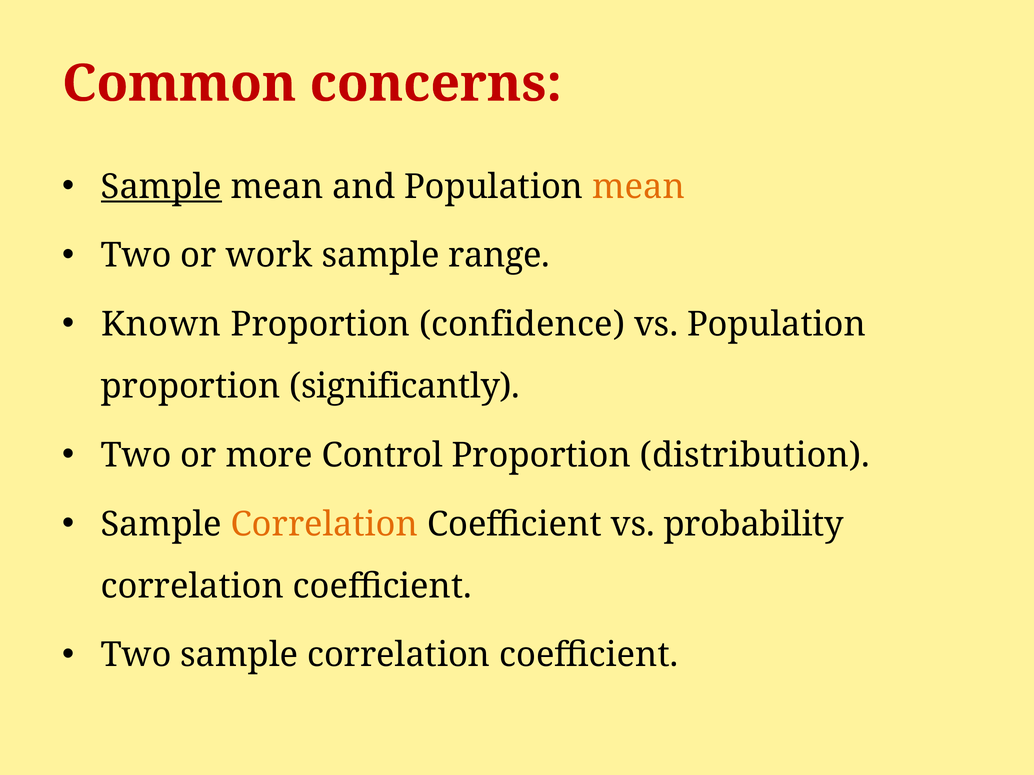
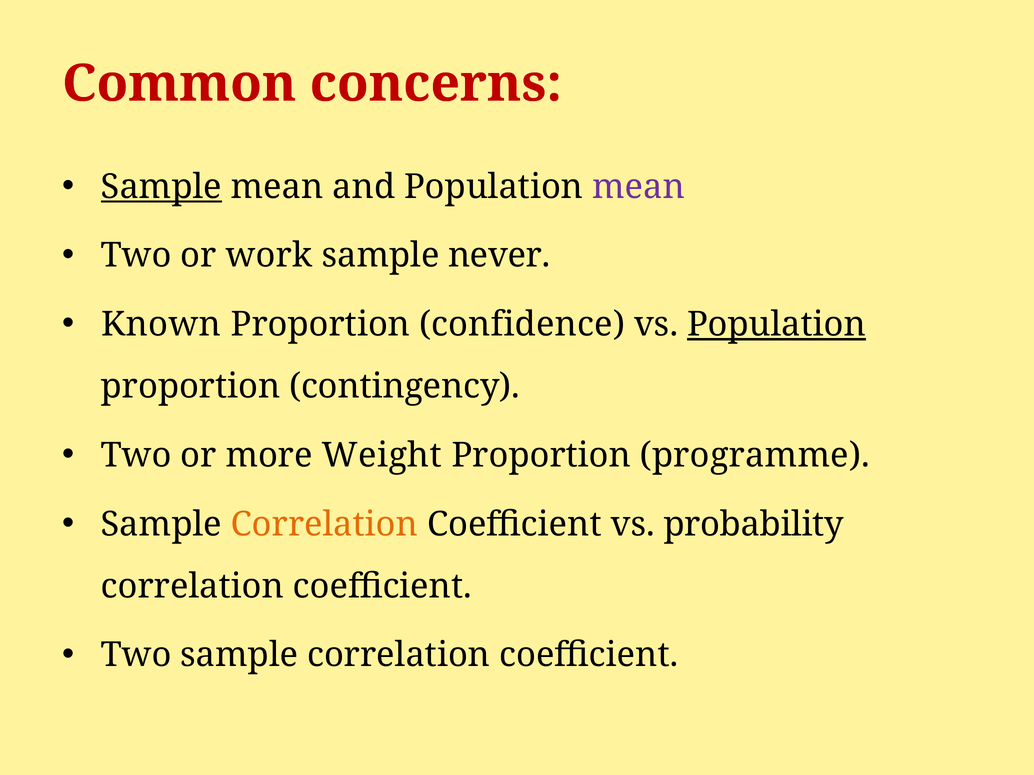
mean at (639, 187) colour: orange -> purple
range: range -> never
Population at (777, 325) underline: none -> present
significantly: significantly -> contingency
Control: Control -> Weight
distribution: distribution -> programme
